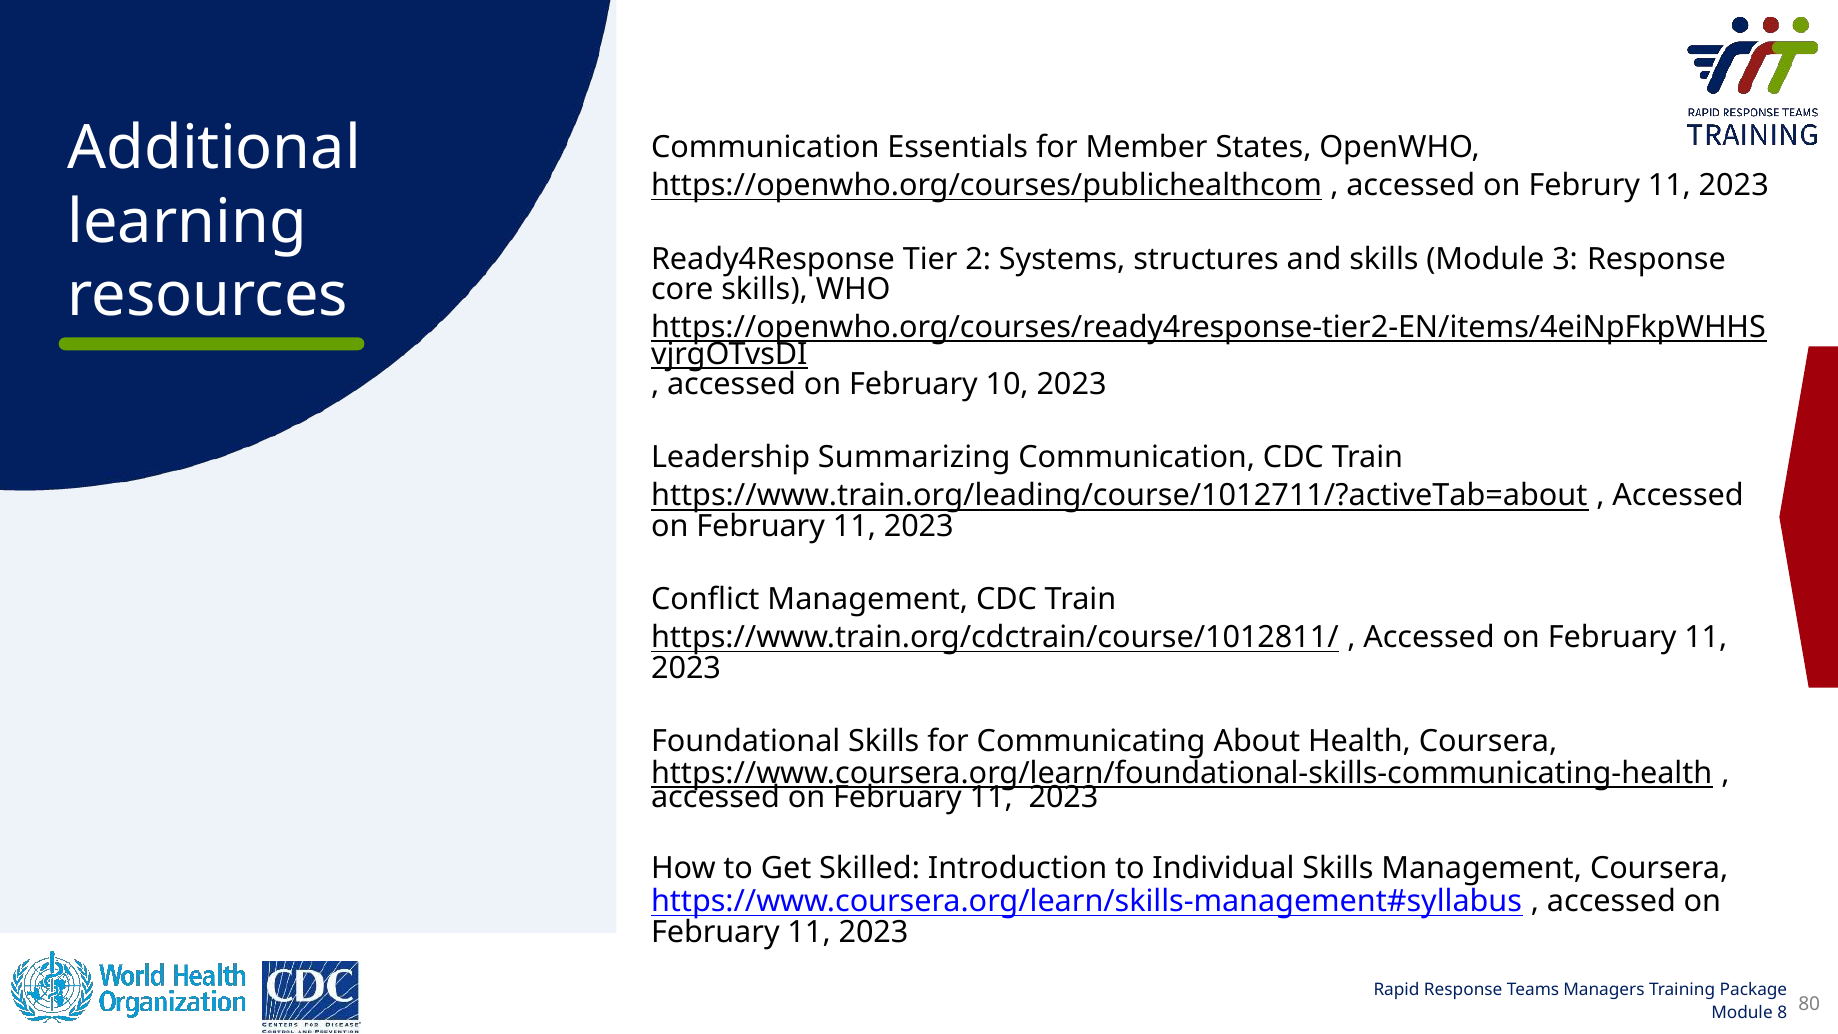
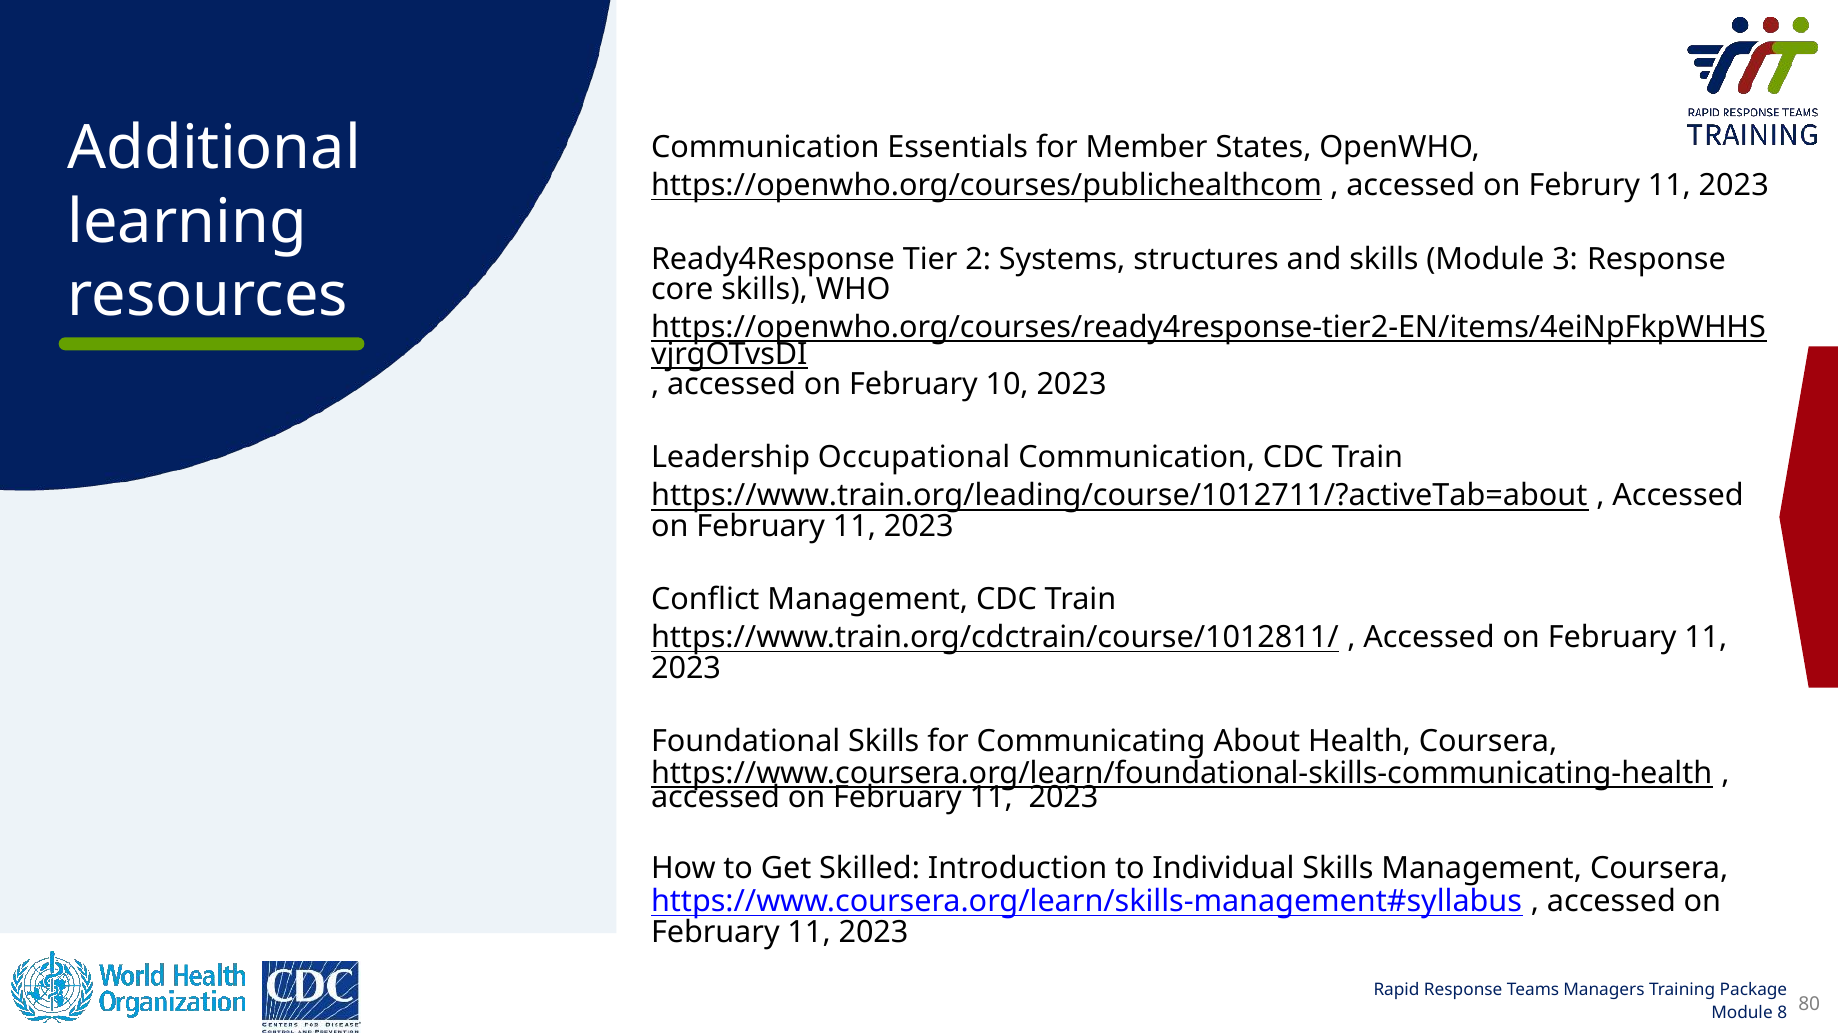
Summarizing: Summarizing -> Occupational
